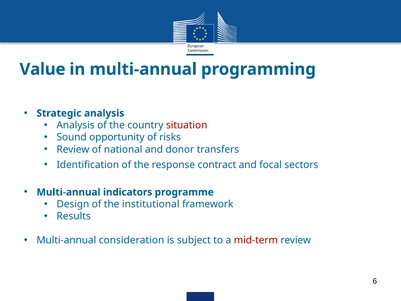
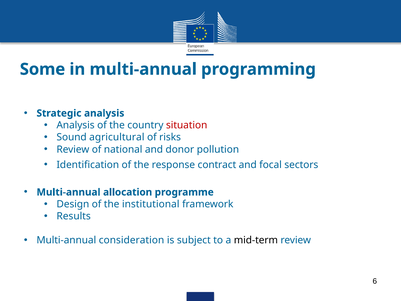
Value: Value -> Some
opportunity: opportunity -> agricultural
transfers: transfers -> pollution
indicators: indicators -> allocation
mid-term colour: red -> black
